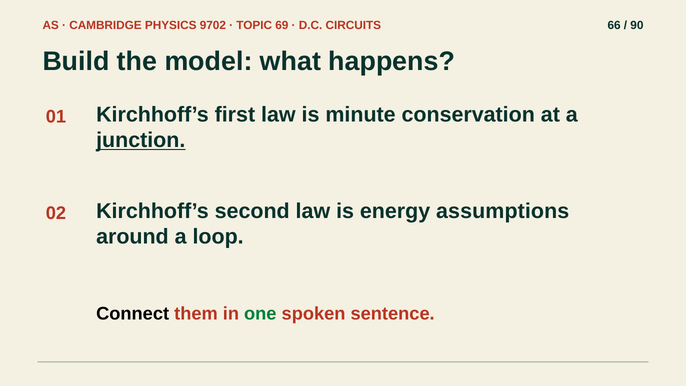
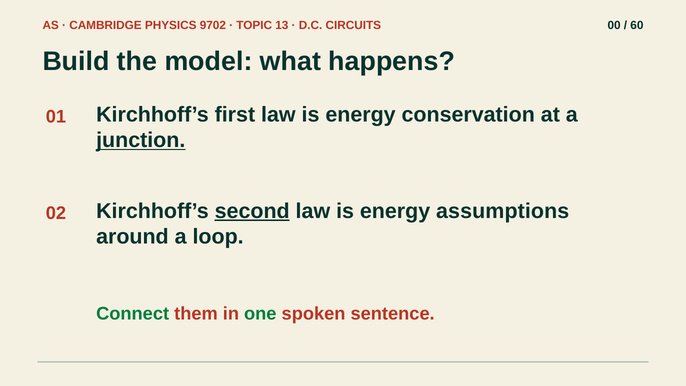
69: 69 -> 13
66: 66 -> 00
90: 90 -> 60
first law is minute: minute -> energy
second underline: none -> present
Connect colour: black -> green
